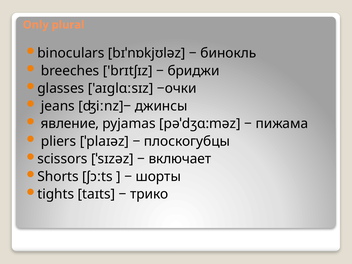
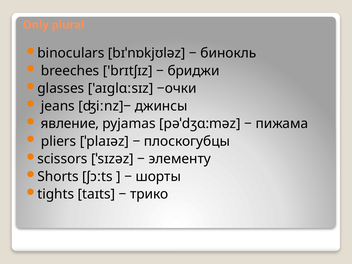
включает: включает -> элементу
